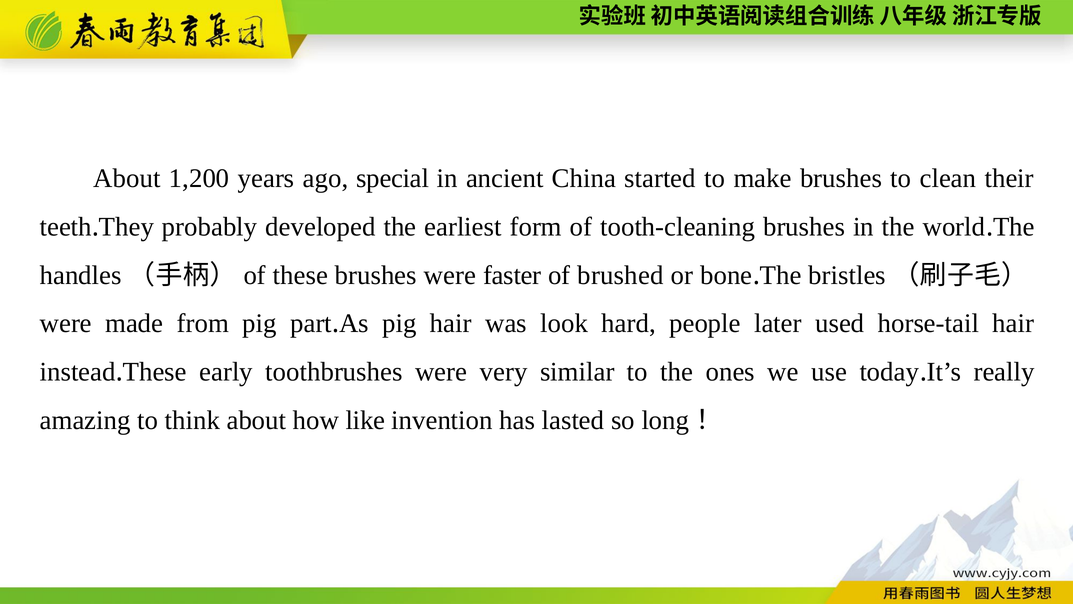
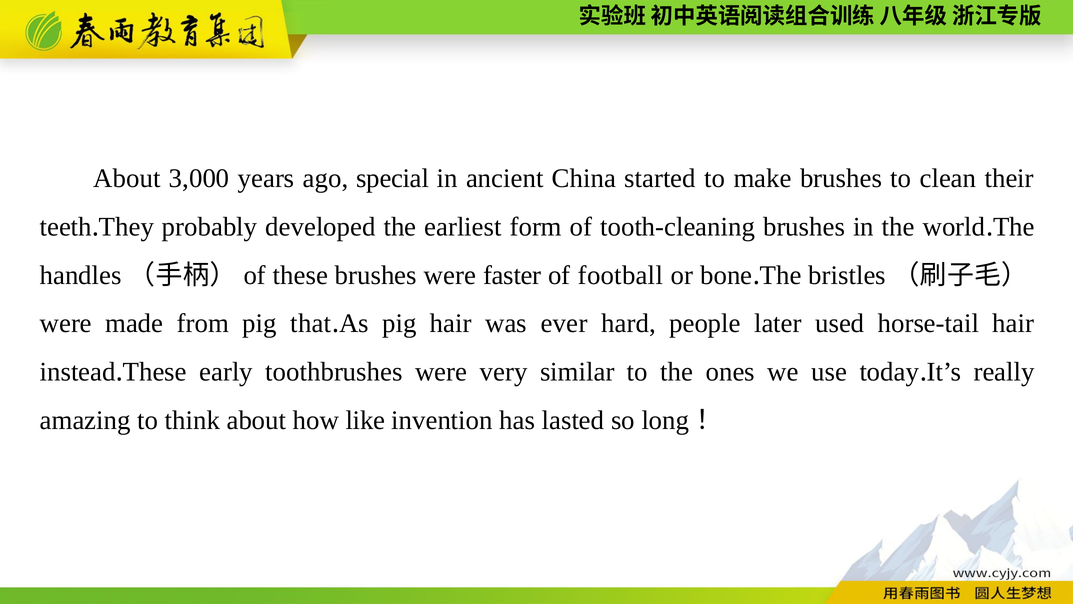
1,200: 1,200 -> 3,000
brushed: brushed -> football
part: part -> that
look: look -> ever
